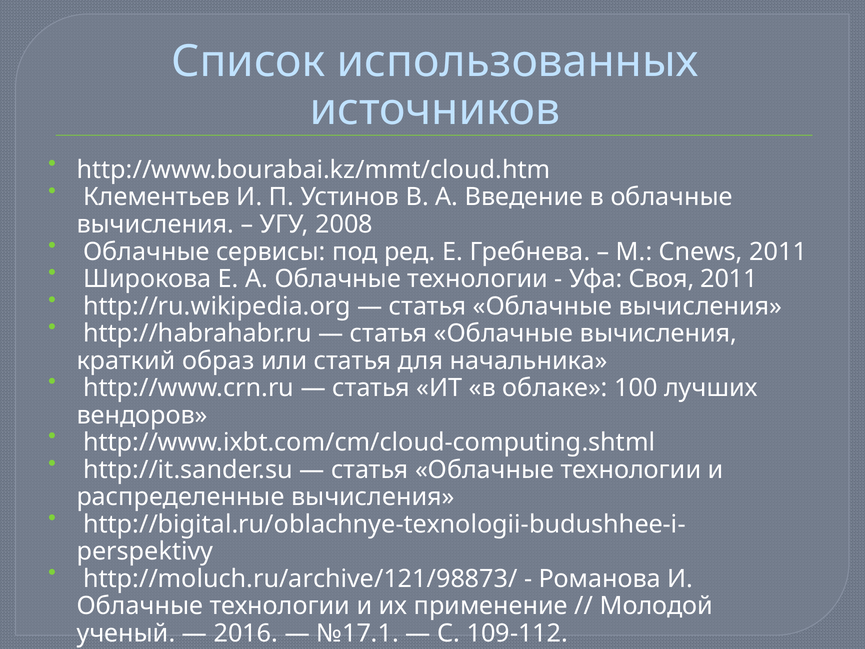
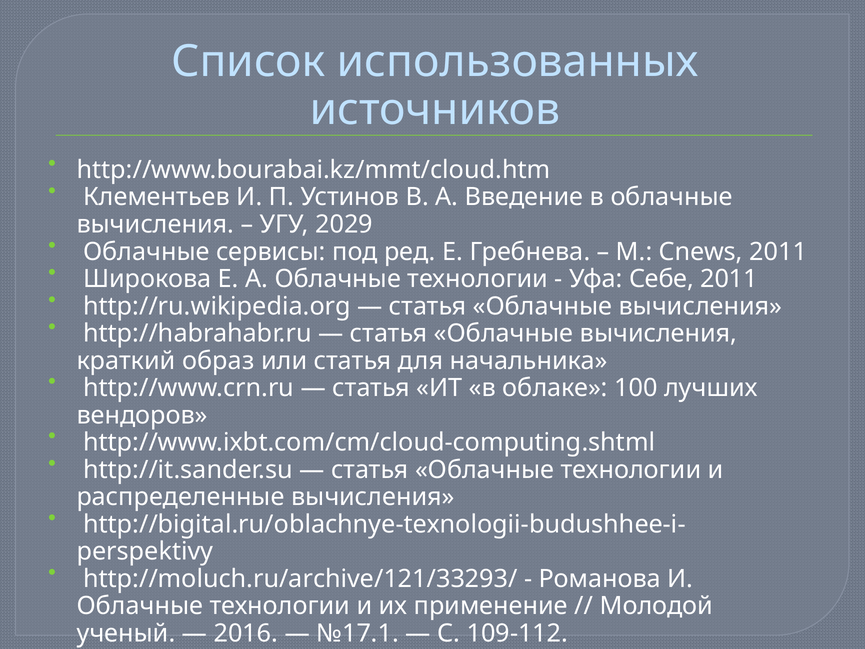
2008: 2008 -> 2029
Своя: Своя -> Себе
http://moluch.ru/archive/121/98873/: http://moluch.ru/archive/121/98873/ -> http://moluch.ru/archive/121/33293/
